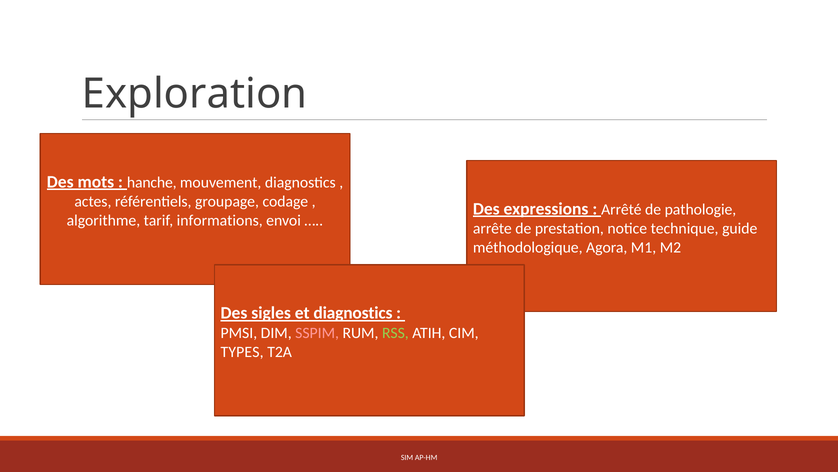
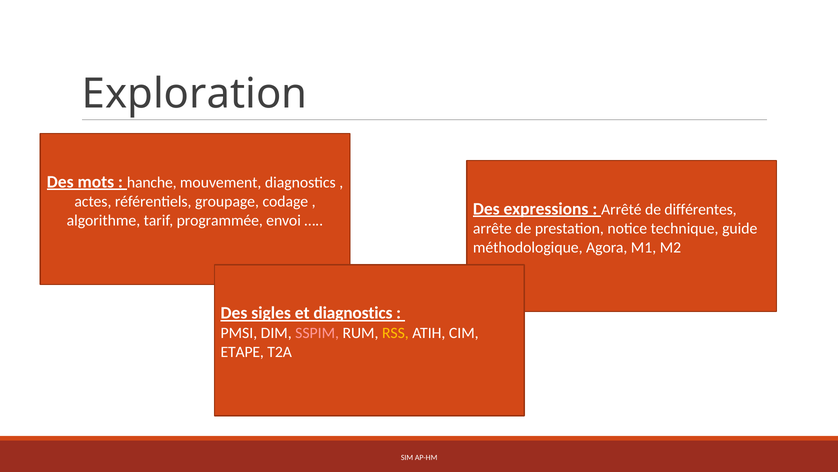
pathologie: pathologie -> différentes
informations: informations -> programmée
RSS colour: light green -> yellow
TYPES: TYPES -> ETAPE
